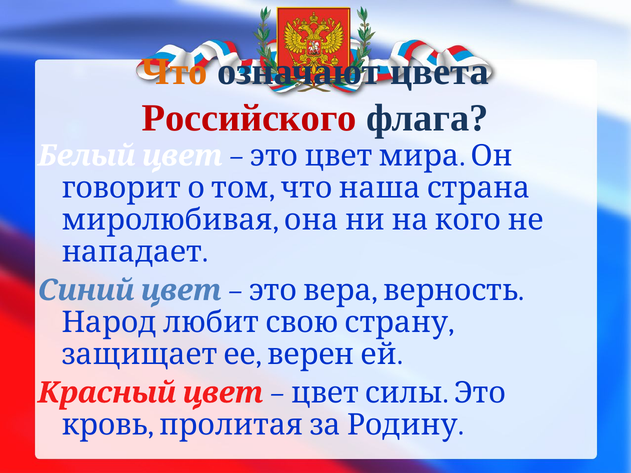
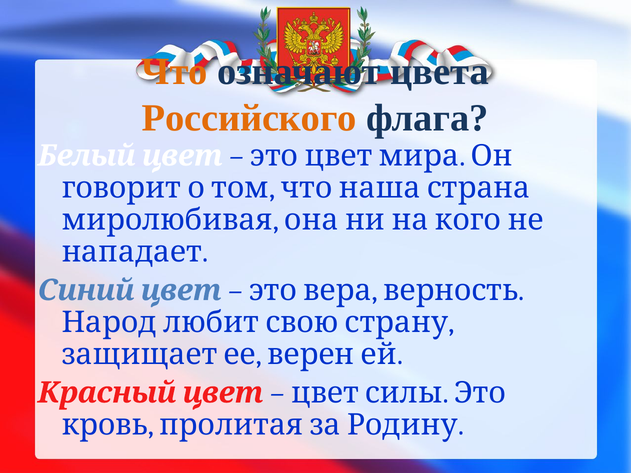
Российского colour: red -> orange
